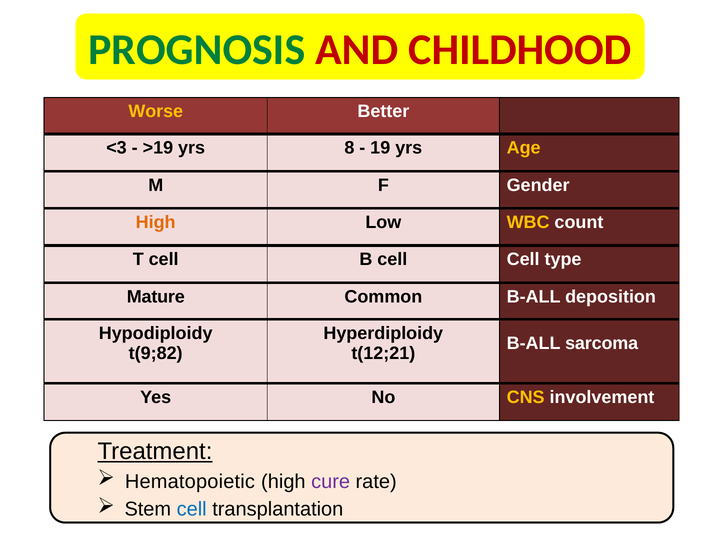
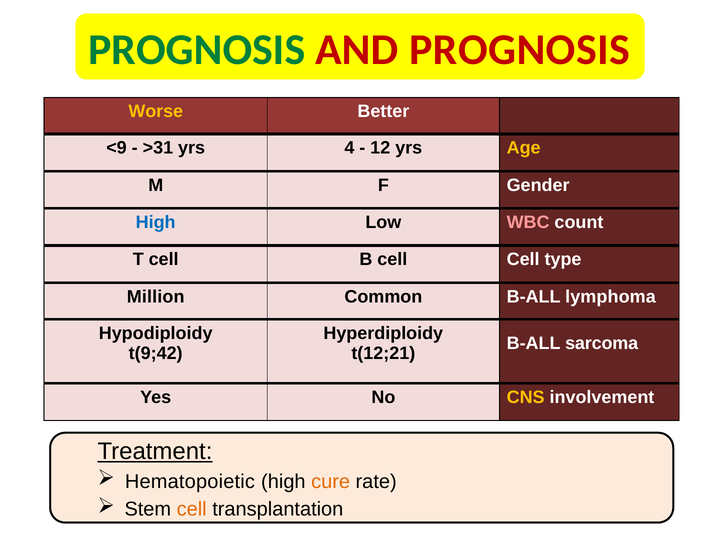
AND CHILDHOOD: CHILDHOOD -> PROGNOSIS
<3: <3 -> <9
>19: >19 -> >31
8: 8 -> 4
19: 19 -> 12
High at (156, 222) colour: orange -> blue
WBC colour: yellow -> pink
Mature: Mature -> Million
deposition: deposition -> lymphoma
t(9;82: t(9;82 -> t(9;42
cure colour: purple -> orange
cell at (192, 510) colour: blue -> orange
